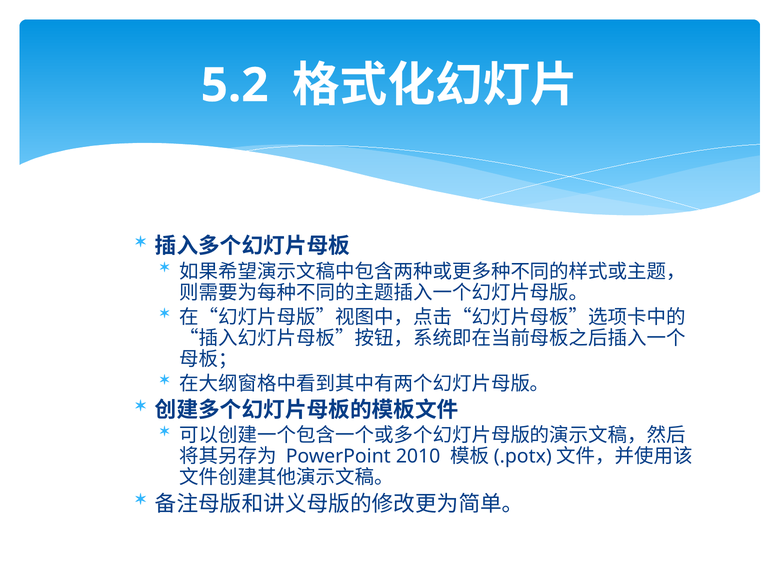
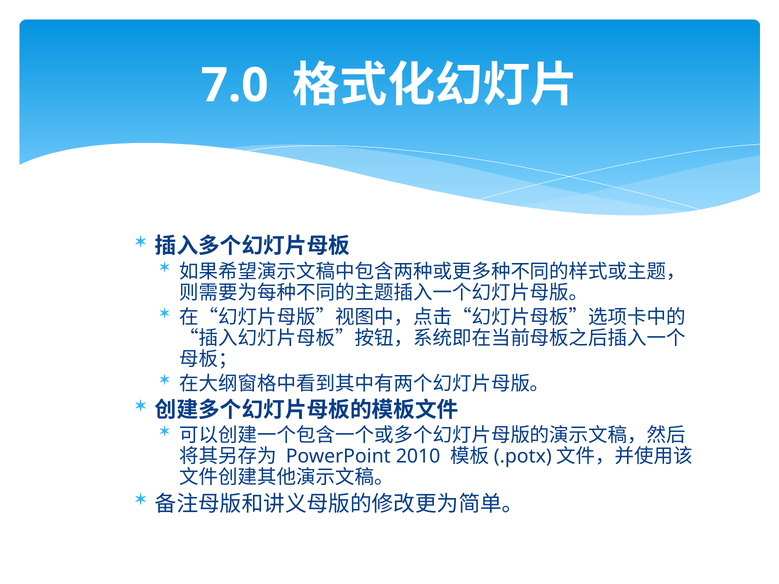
5.2: 5.2 -> 7.0
